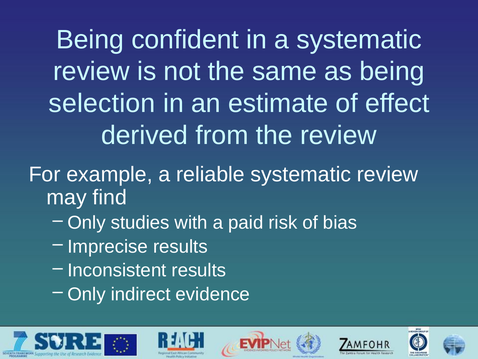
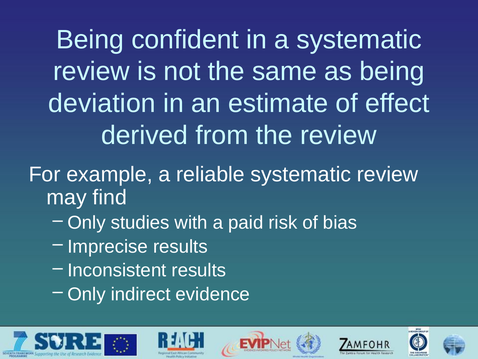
selection: selection -> deviation
